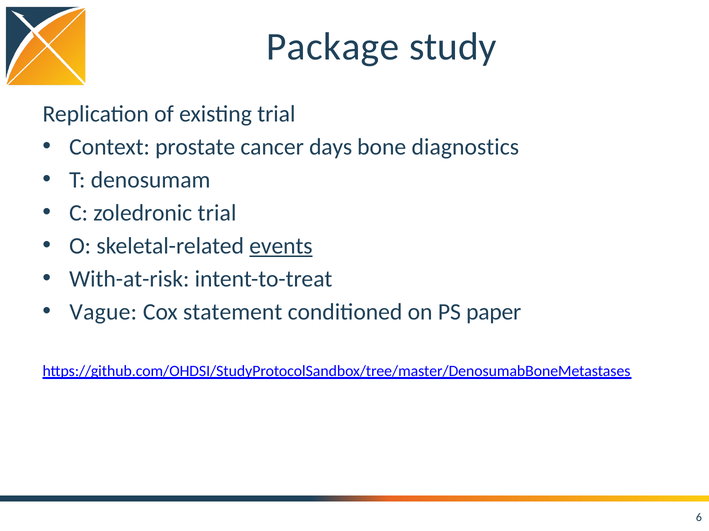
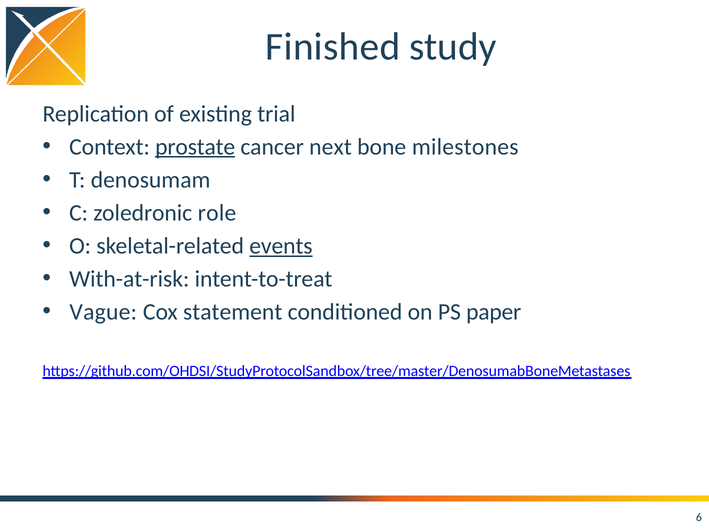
Package: Package -> Finished
prostate underline: none -> present
days: days -> next
diagnostics: diagnostics -> milestones
zoledronic trial: trial -> role
